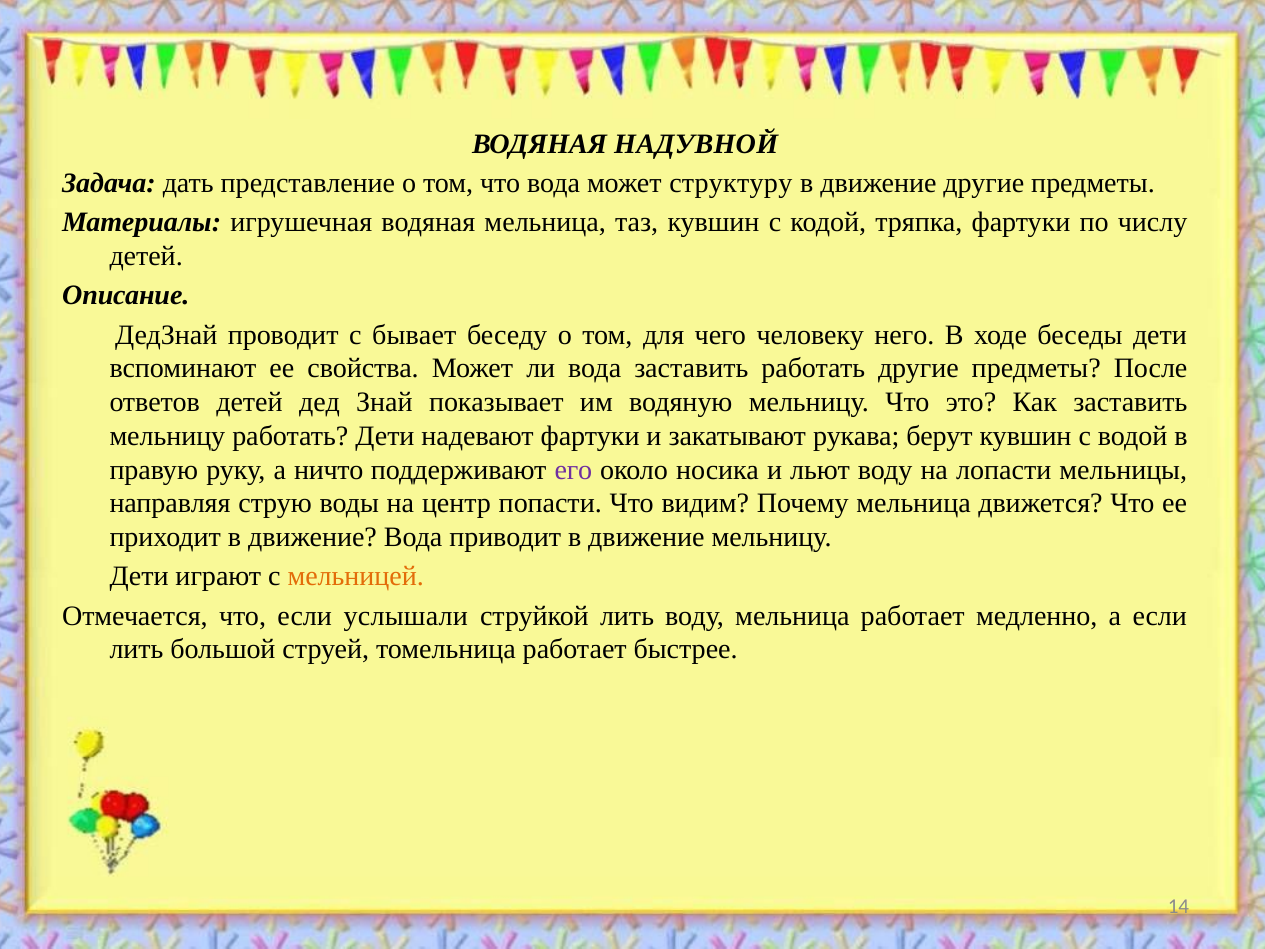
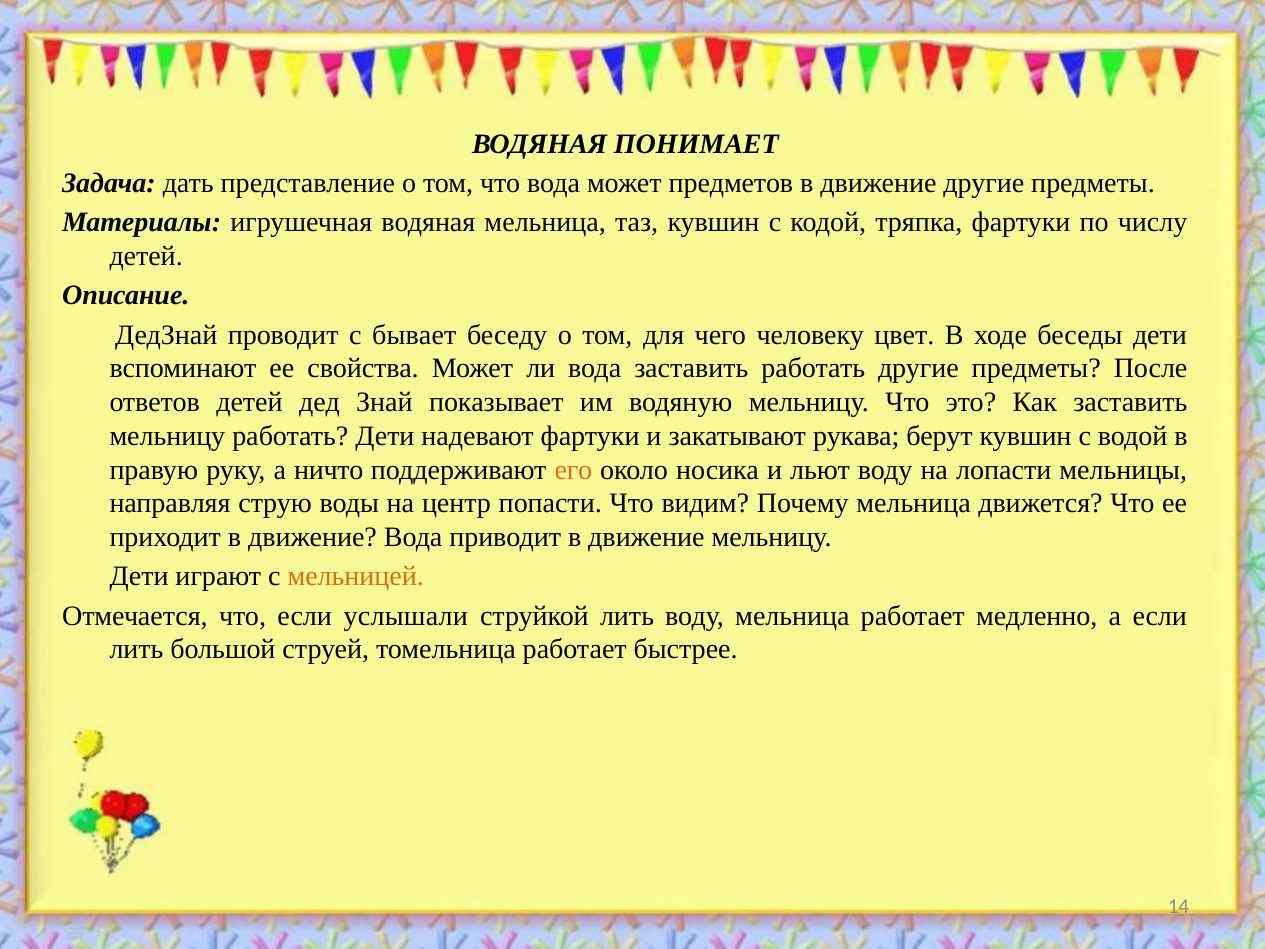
НАДУВНОЙ: НАДУВНОЙ -> ПОНИМАЕТ
структуру: структуру -> предметов
него: него -> цвет
его colour: purple -> orange
